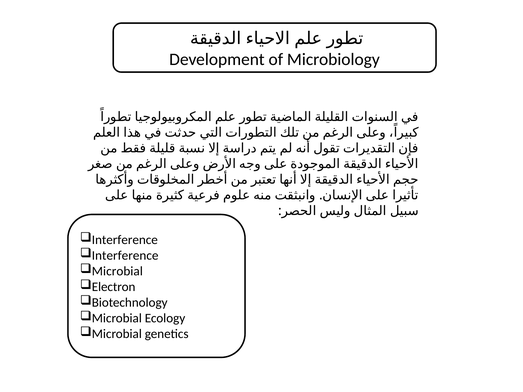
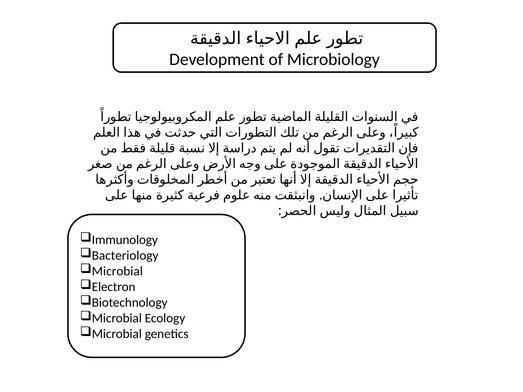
Interference at (125, 240): Interference -> Immunology
Interference at (125, 256): Interference -> Bacteriology
